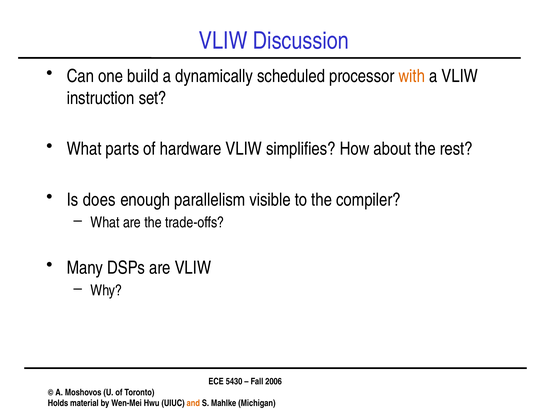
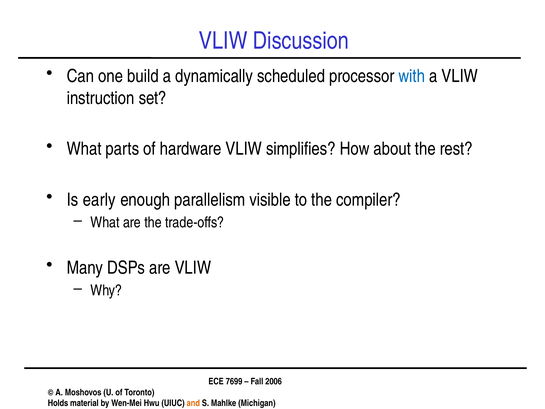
with colour: orange -> blue
does: does -> early
5430: 5430 -> 7699
